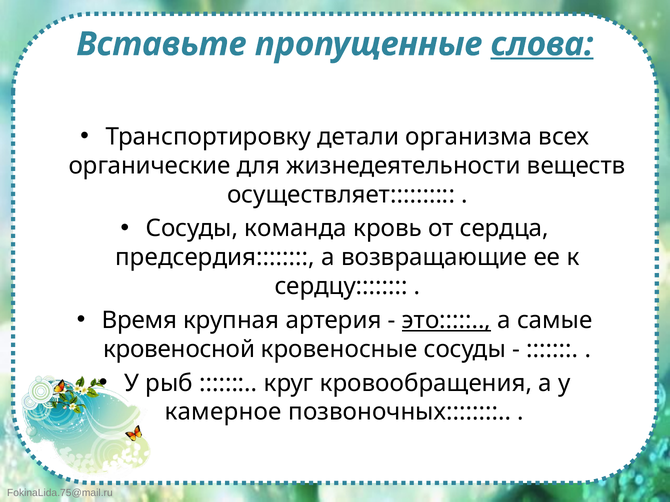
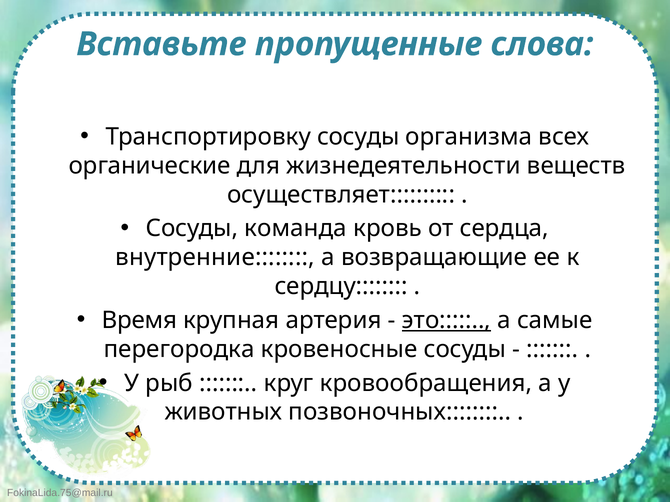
слова underline: present -> none
Транспортировку детали: детали -> сосуды
предсердия: предсердия -> внутренние
кровеносной: кровеносной -> перегородка
камерное: камерное -> животных
